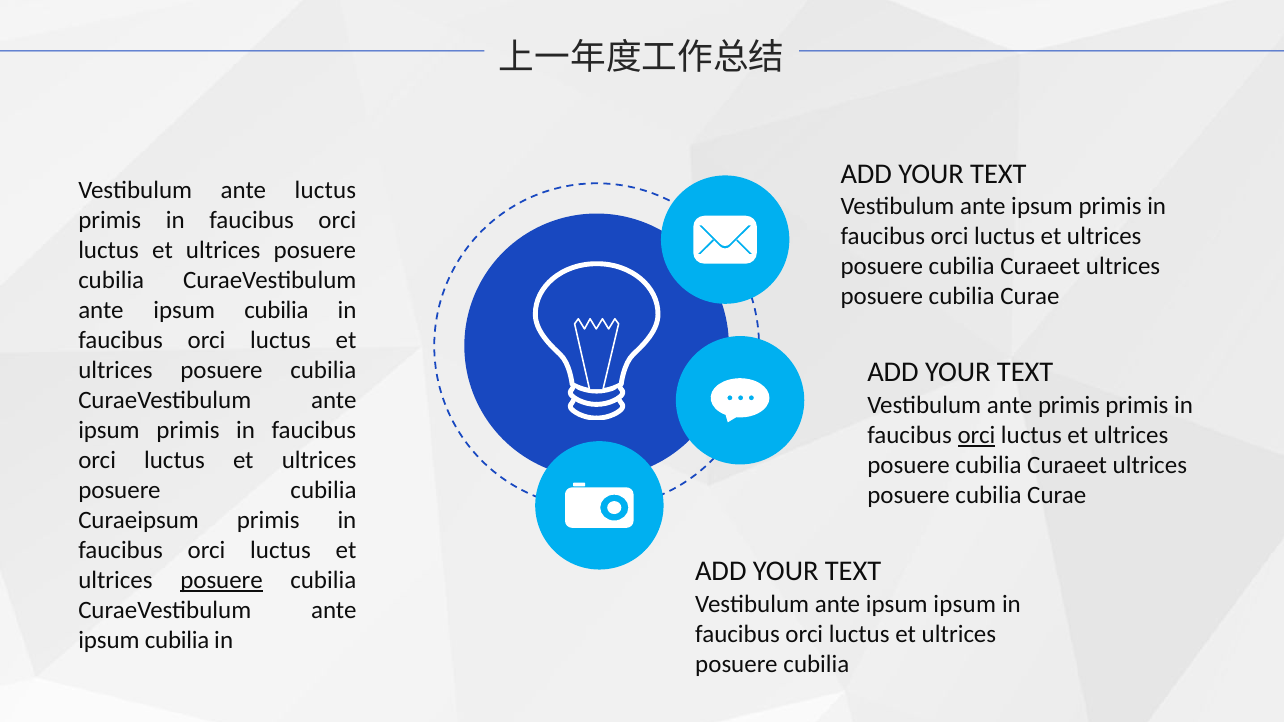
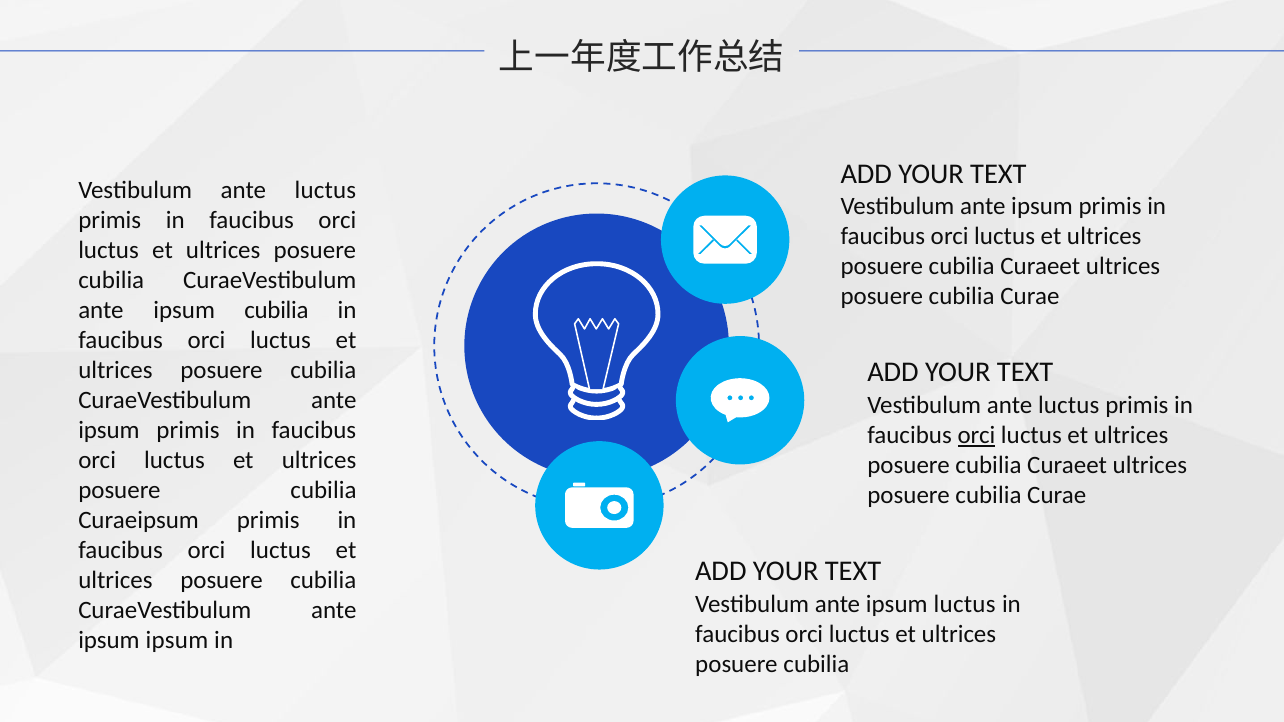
primis at (1069, 405): primis -> luctus
posuere at (222, 580) underline: present -> none
ipsum ipsum: ipsum -> luctus
cubilia at (177, 640): cubilia -> ipsum
